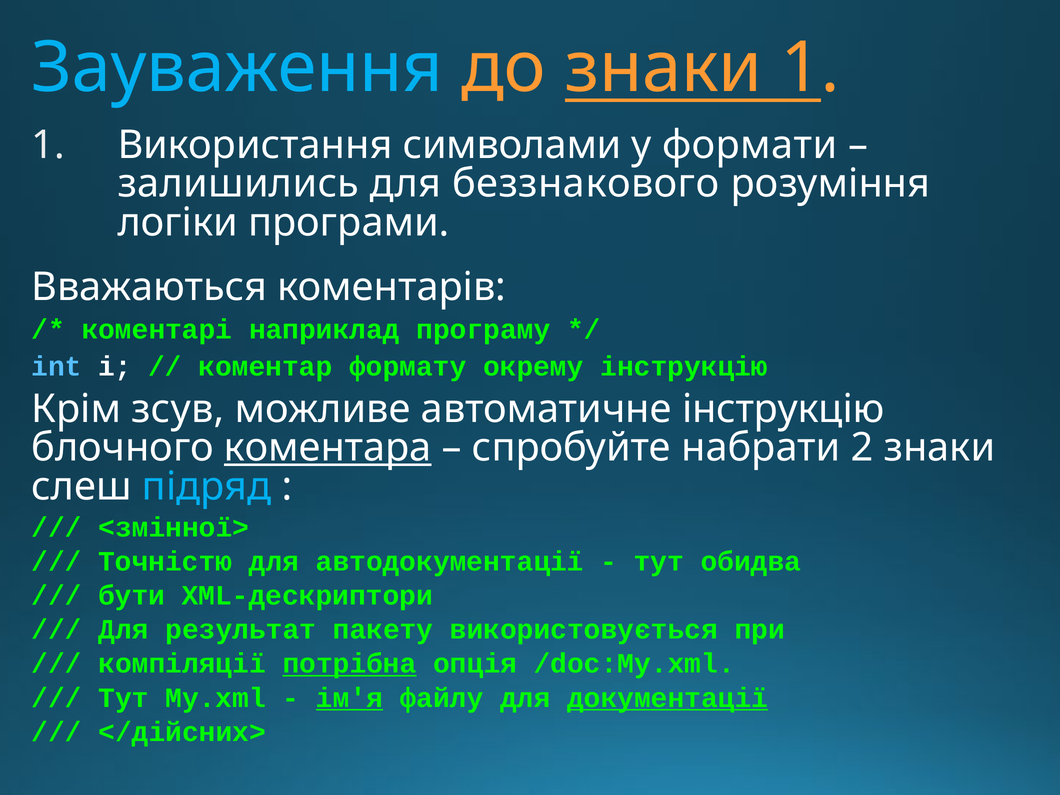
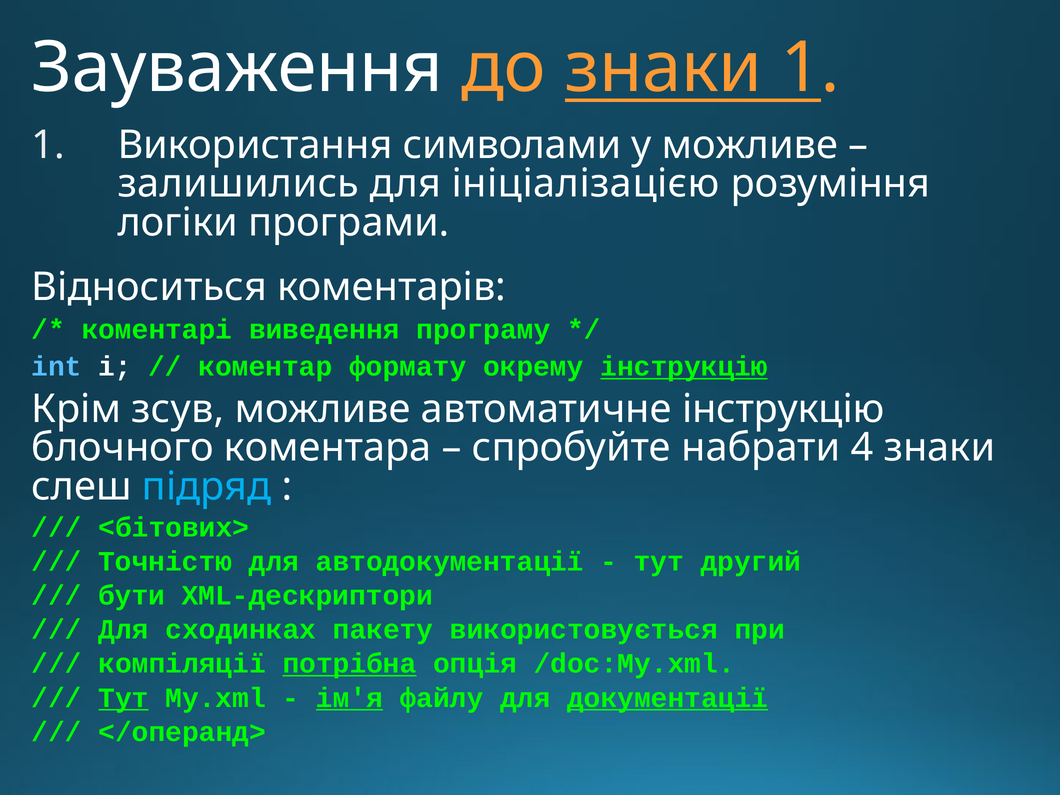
Зауваження colour: light blue -> white
у формати: формати -> можливе
беззнакового: беззнакового -> ініціалізацією
Вважаються: Вважаються -> Відноситься
наприклад: наприклад -> виведення
інструкцію at (684, 367) underline: none -> present
коментара underline: present -> none
2: 2 -> 4
<змінної>: <змінної> -> <бітових>
обидва: обидва -> другий
результат: результат -> сходинках
Тут at (123, 698) underline: none -> present
</дійсних>: </дійсних> -> </операнд>
